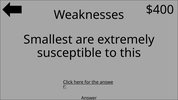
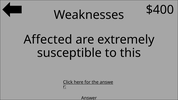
Smallest: Smallest -> Affected
